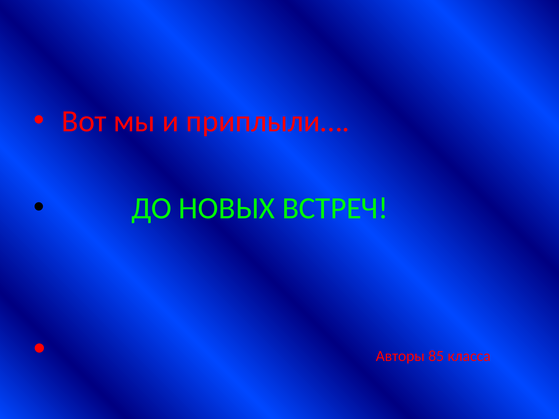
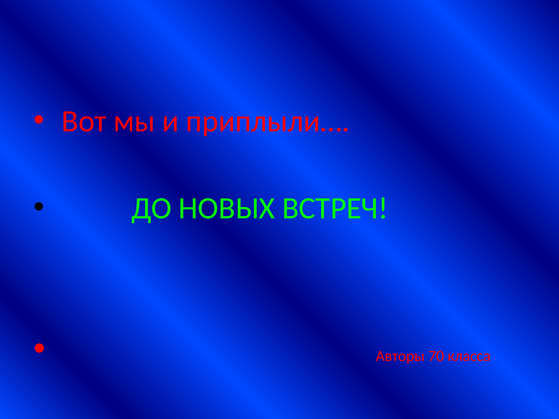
85: 85 -> 70
